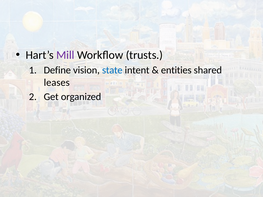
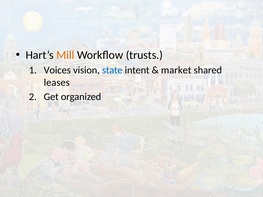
Mill colour: purple -> orange
Define: Define -> Voices
entities: entities -> market
